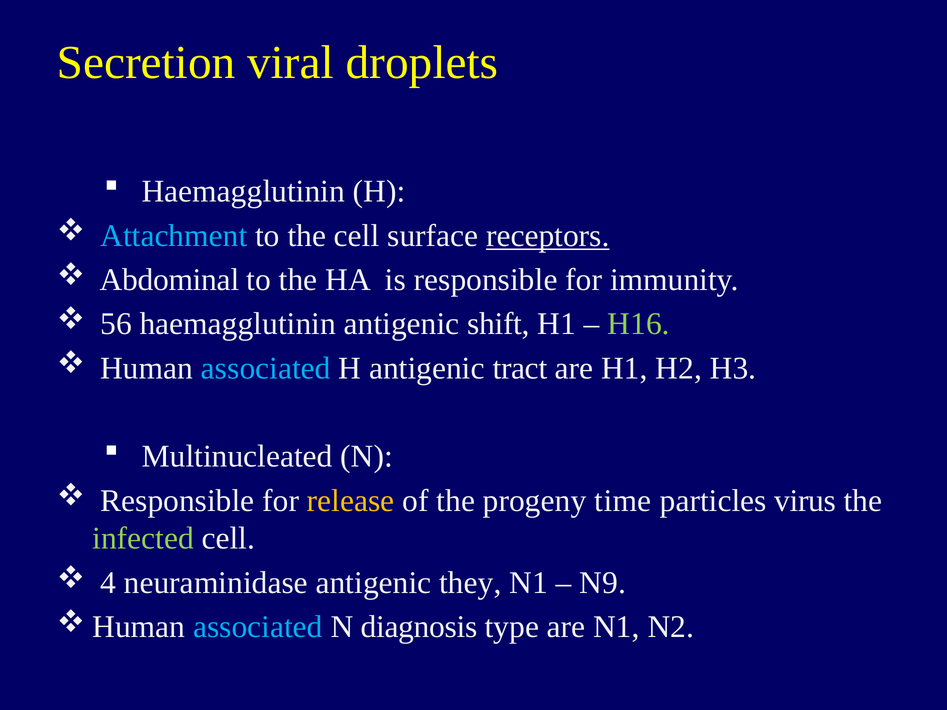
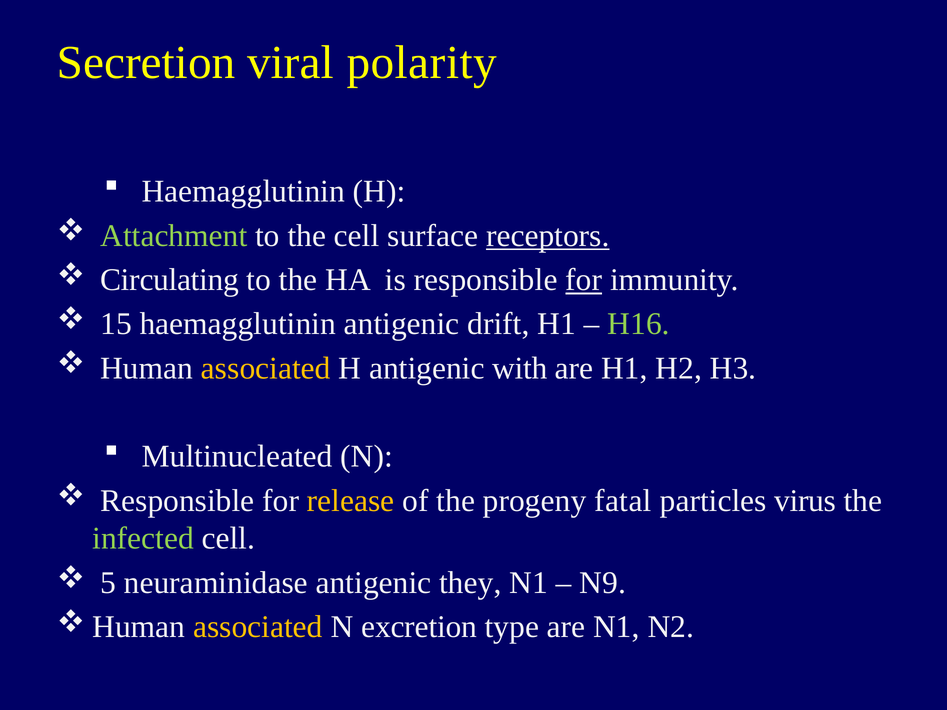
droplets: droplets -> polarity
Attachment colour: light blue -> light green
Abdominal: Abdominal -> Circulating
for at (584, 280) underline: none -> present
56: 56 -> 15
shift: shift -> drift
associated at (266, 368) colour: light blue -> yellow
tract: tract -> with
time: time -> fatal
4: 4 -> 5
associated at (258, 627) colour: light blue -> yellow
diagnosis: diagnosis -> excretion
